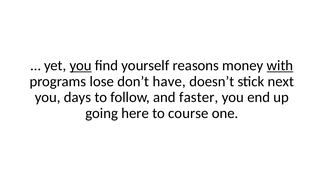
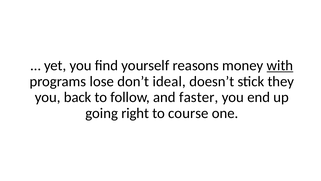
you at (81, 65) underline: present -> none
have: have -> ideal
next: next -> they
days: days -> back
here: here -> right
